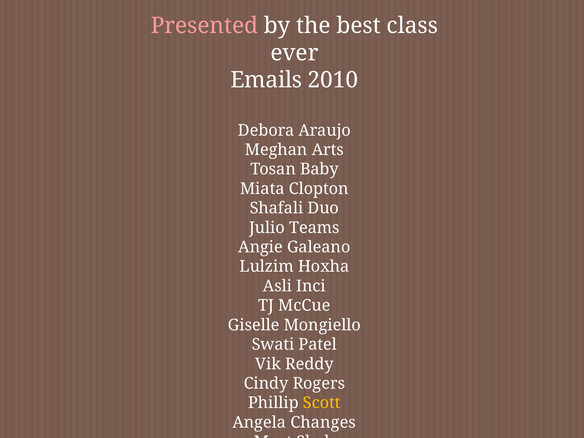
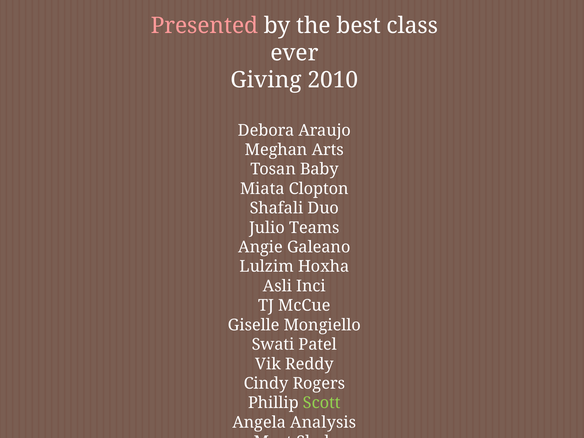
Emails: Emails -> Giving
Scott colour: yellow -> light green
Changes: Changes -> Analysis
